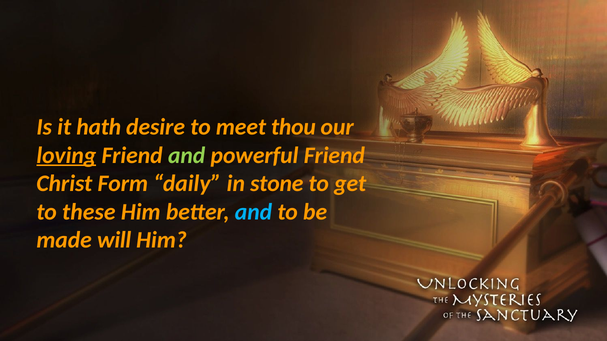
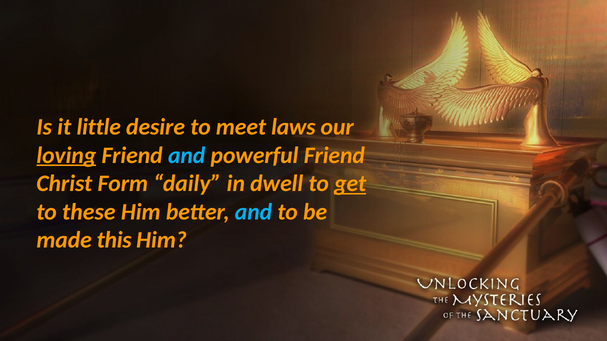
hath: hath -> little
thou: thou -> laws
and at (187, 155) colour: light green -> light blue
stone: stone -> dwell
get underline: none -> present
will: will -> this
